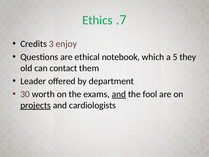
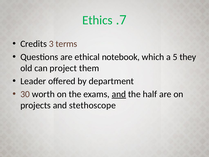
enjoy: enjoy -> terms
contact: contact -> project
fool: fool -> half
projects underline: present -> none
cardiologists: cardiologists -> stethoscope
